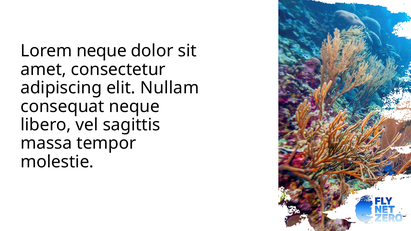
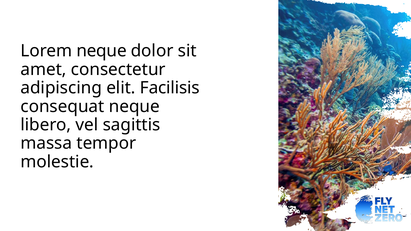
Nullam: Nullam -> Facilisis
